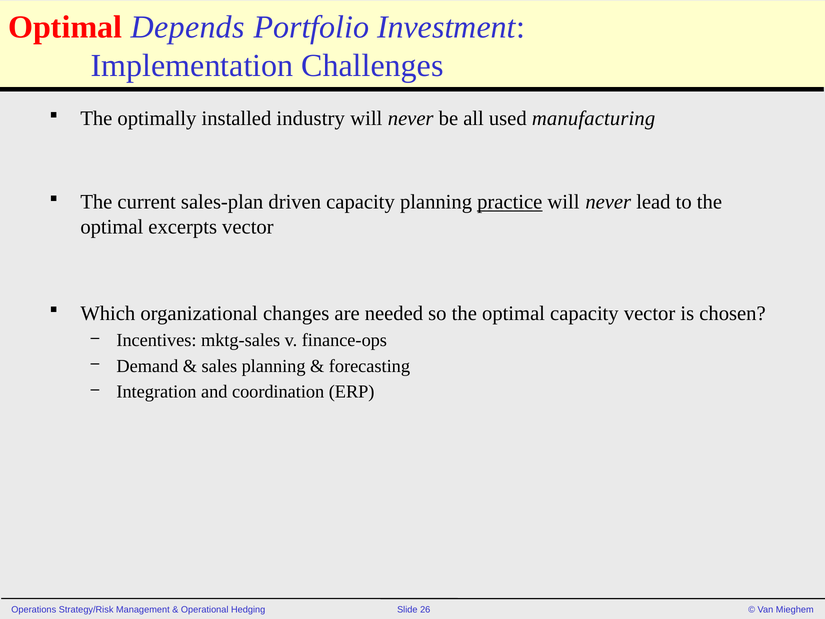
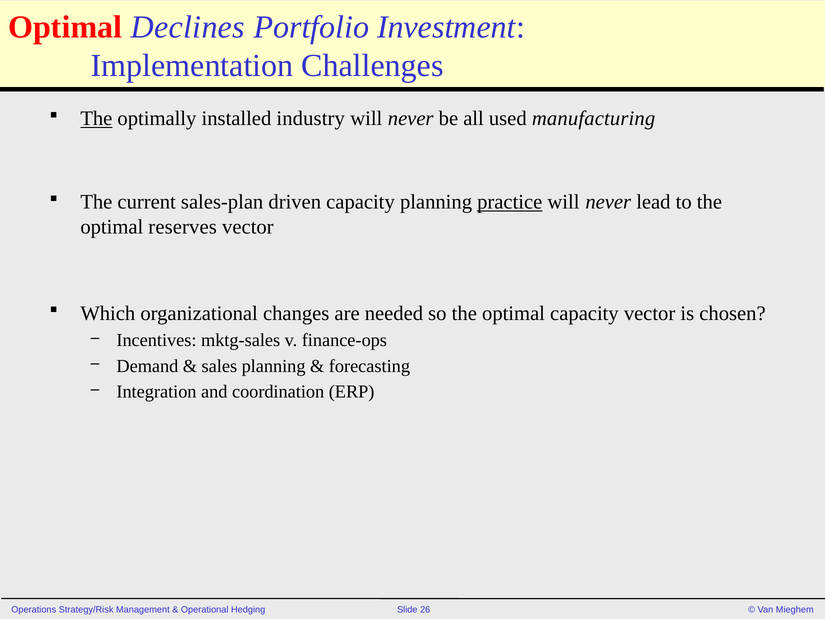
Depends: Depends -> Declines
The at (96, 119) underline: none -> present
excerpts: excerpts -> reserves
